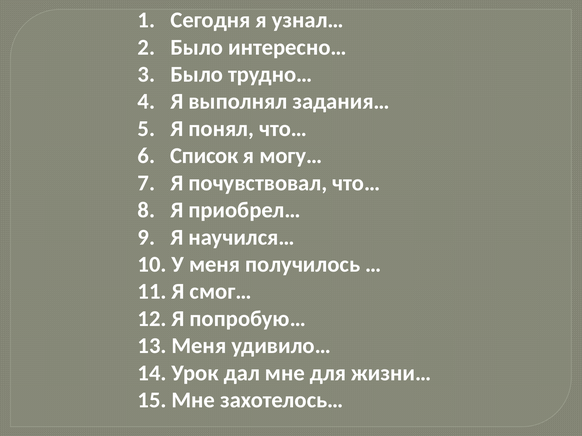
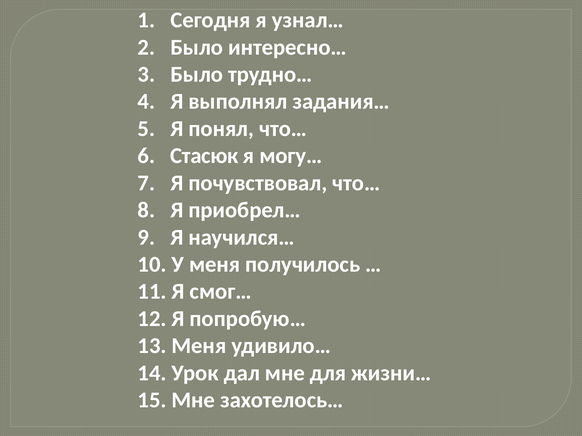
Список: Список -> Стасюк
